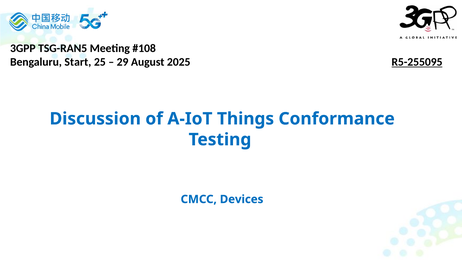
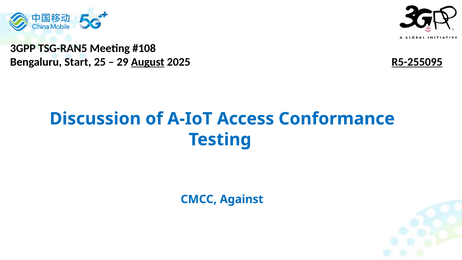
August underline: none -> present
Things: Things -> Access
Devices: Devices -> Against
